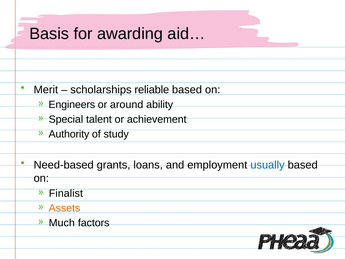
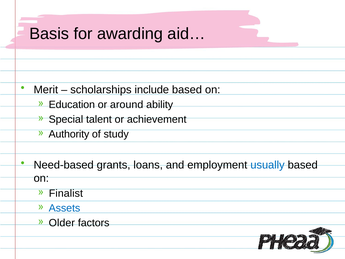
reliable: reliable -> include
Engineers: Engineers -> Education
Assets colour: orange -> blue
Much: Much -> Older
